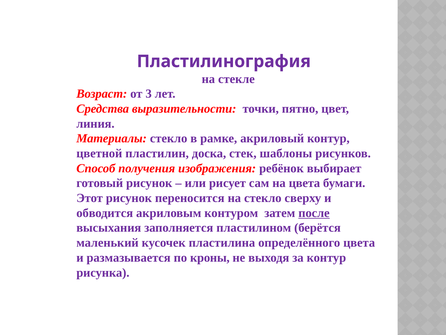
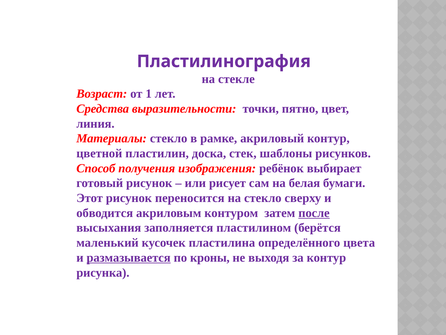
3: 3 -> 1
на цвета: цвета -> белая
размазывается underline: none -> present
